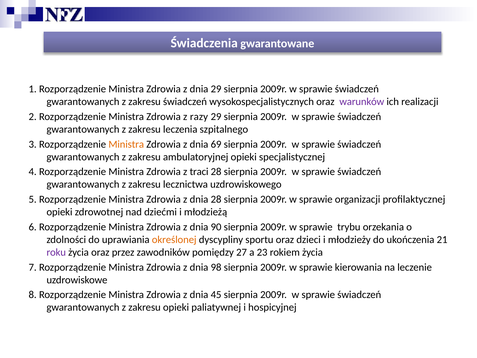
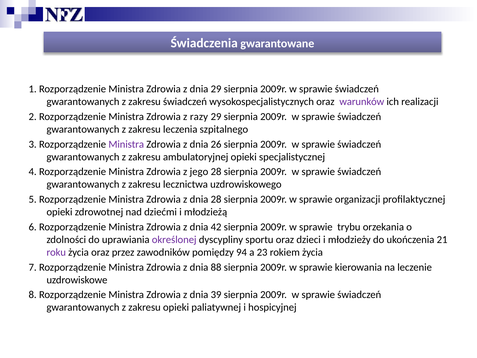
Ministra at (126, 144) colour: orange -> purple
69: 69 -> 26
traci: traci -> jego
90: 90 -> 42
określonej colour: orange -> purple
27: 27 -> 94
98: 98 -> 88
45: 45 -> 39
